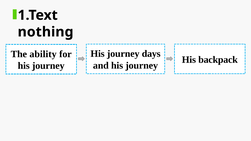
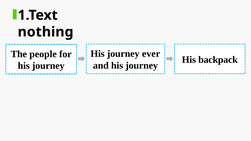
days: days -> ever
ability: ability -> people
